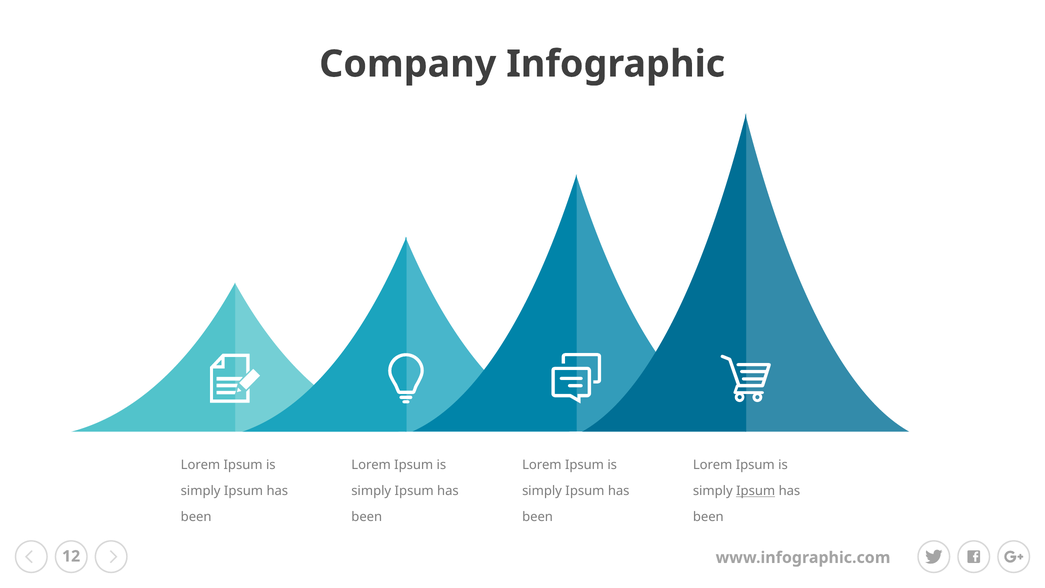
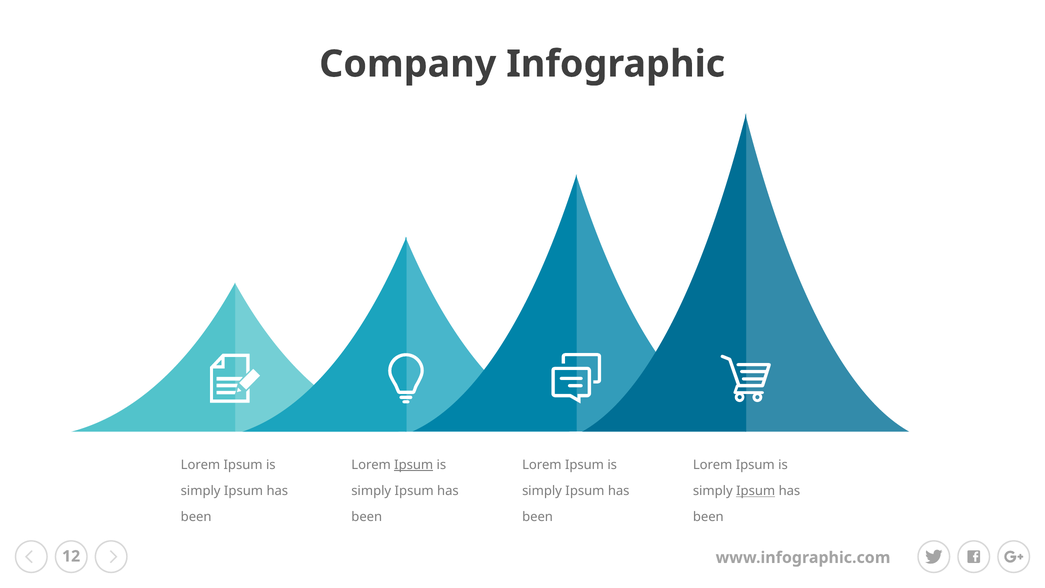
Ipsum at (414, 465) underline: none -> present
